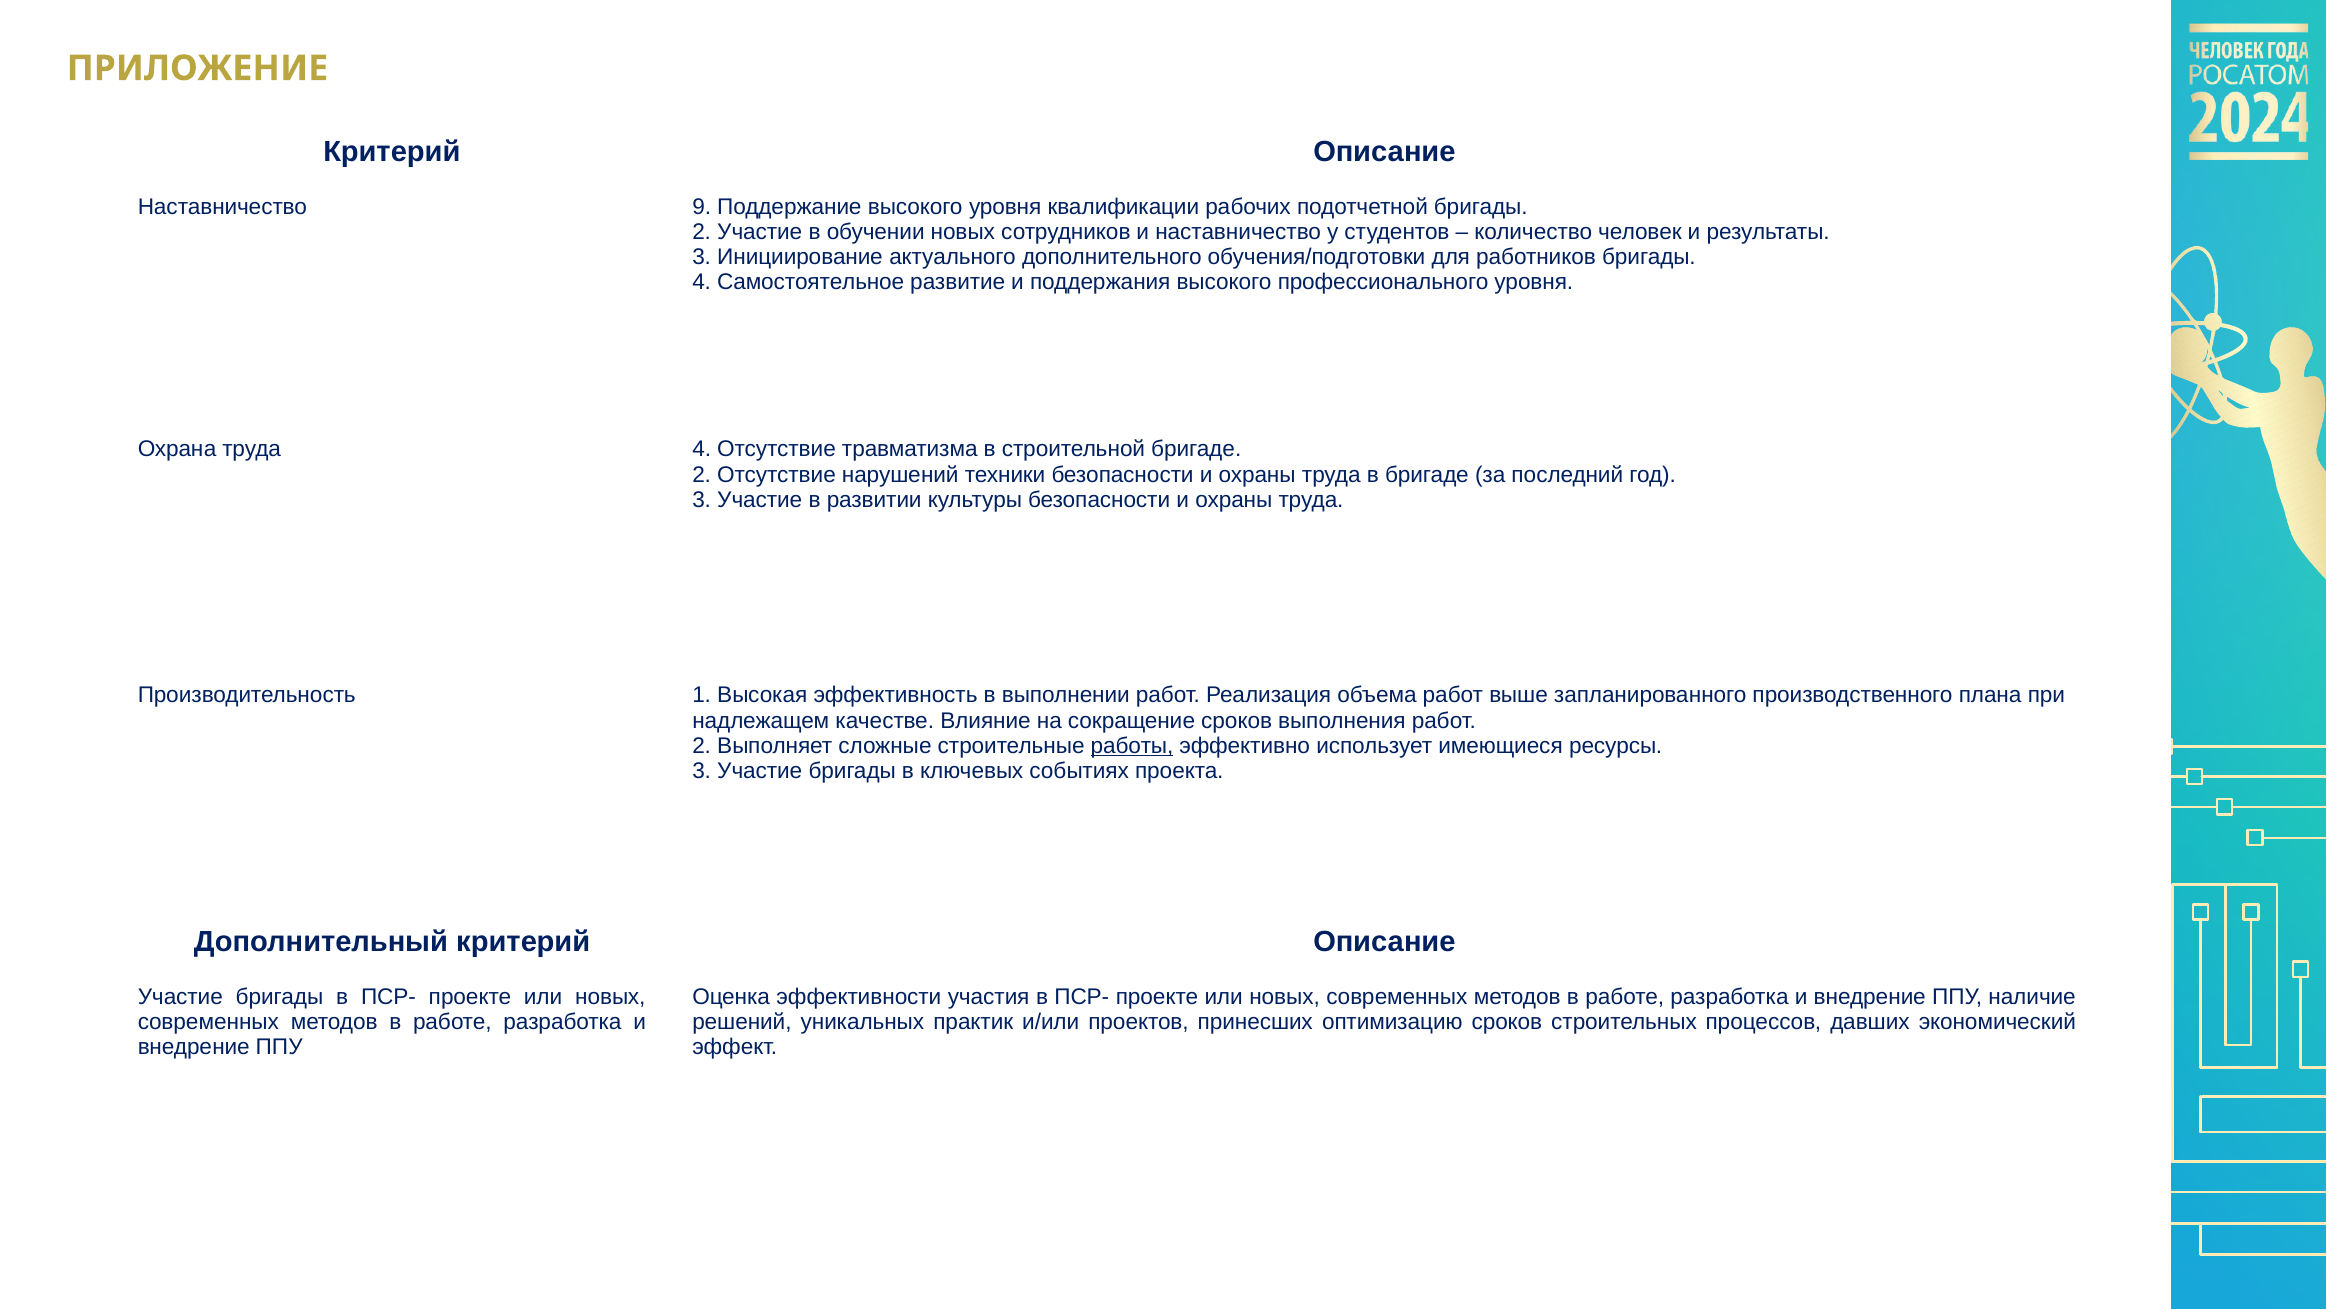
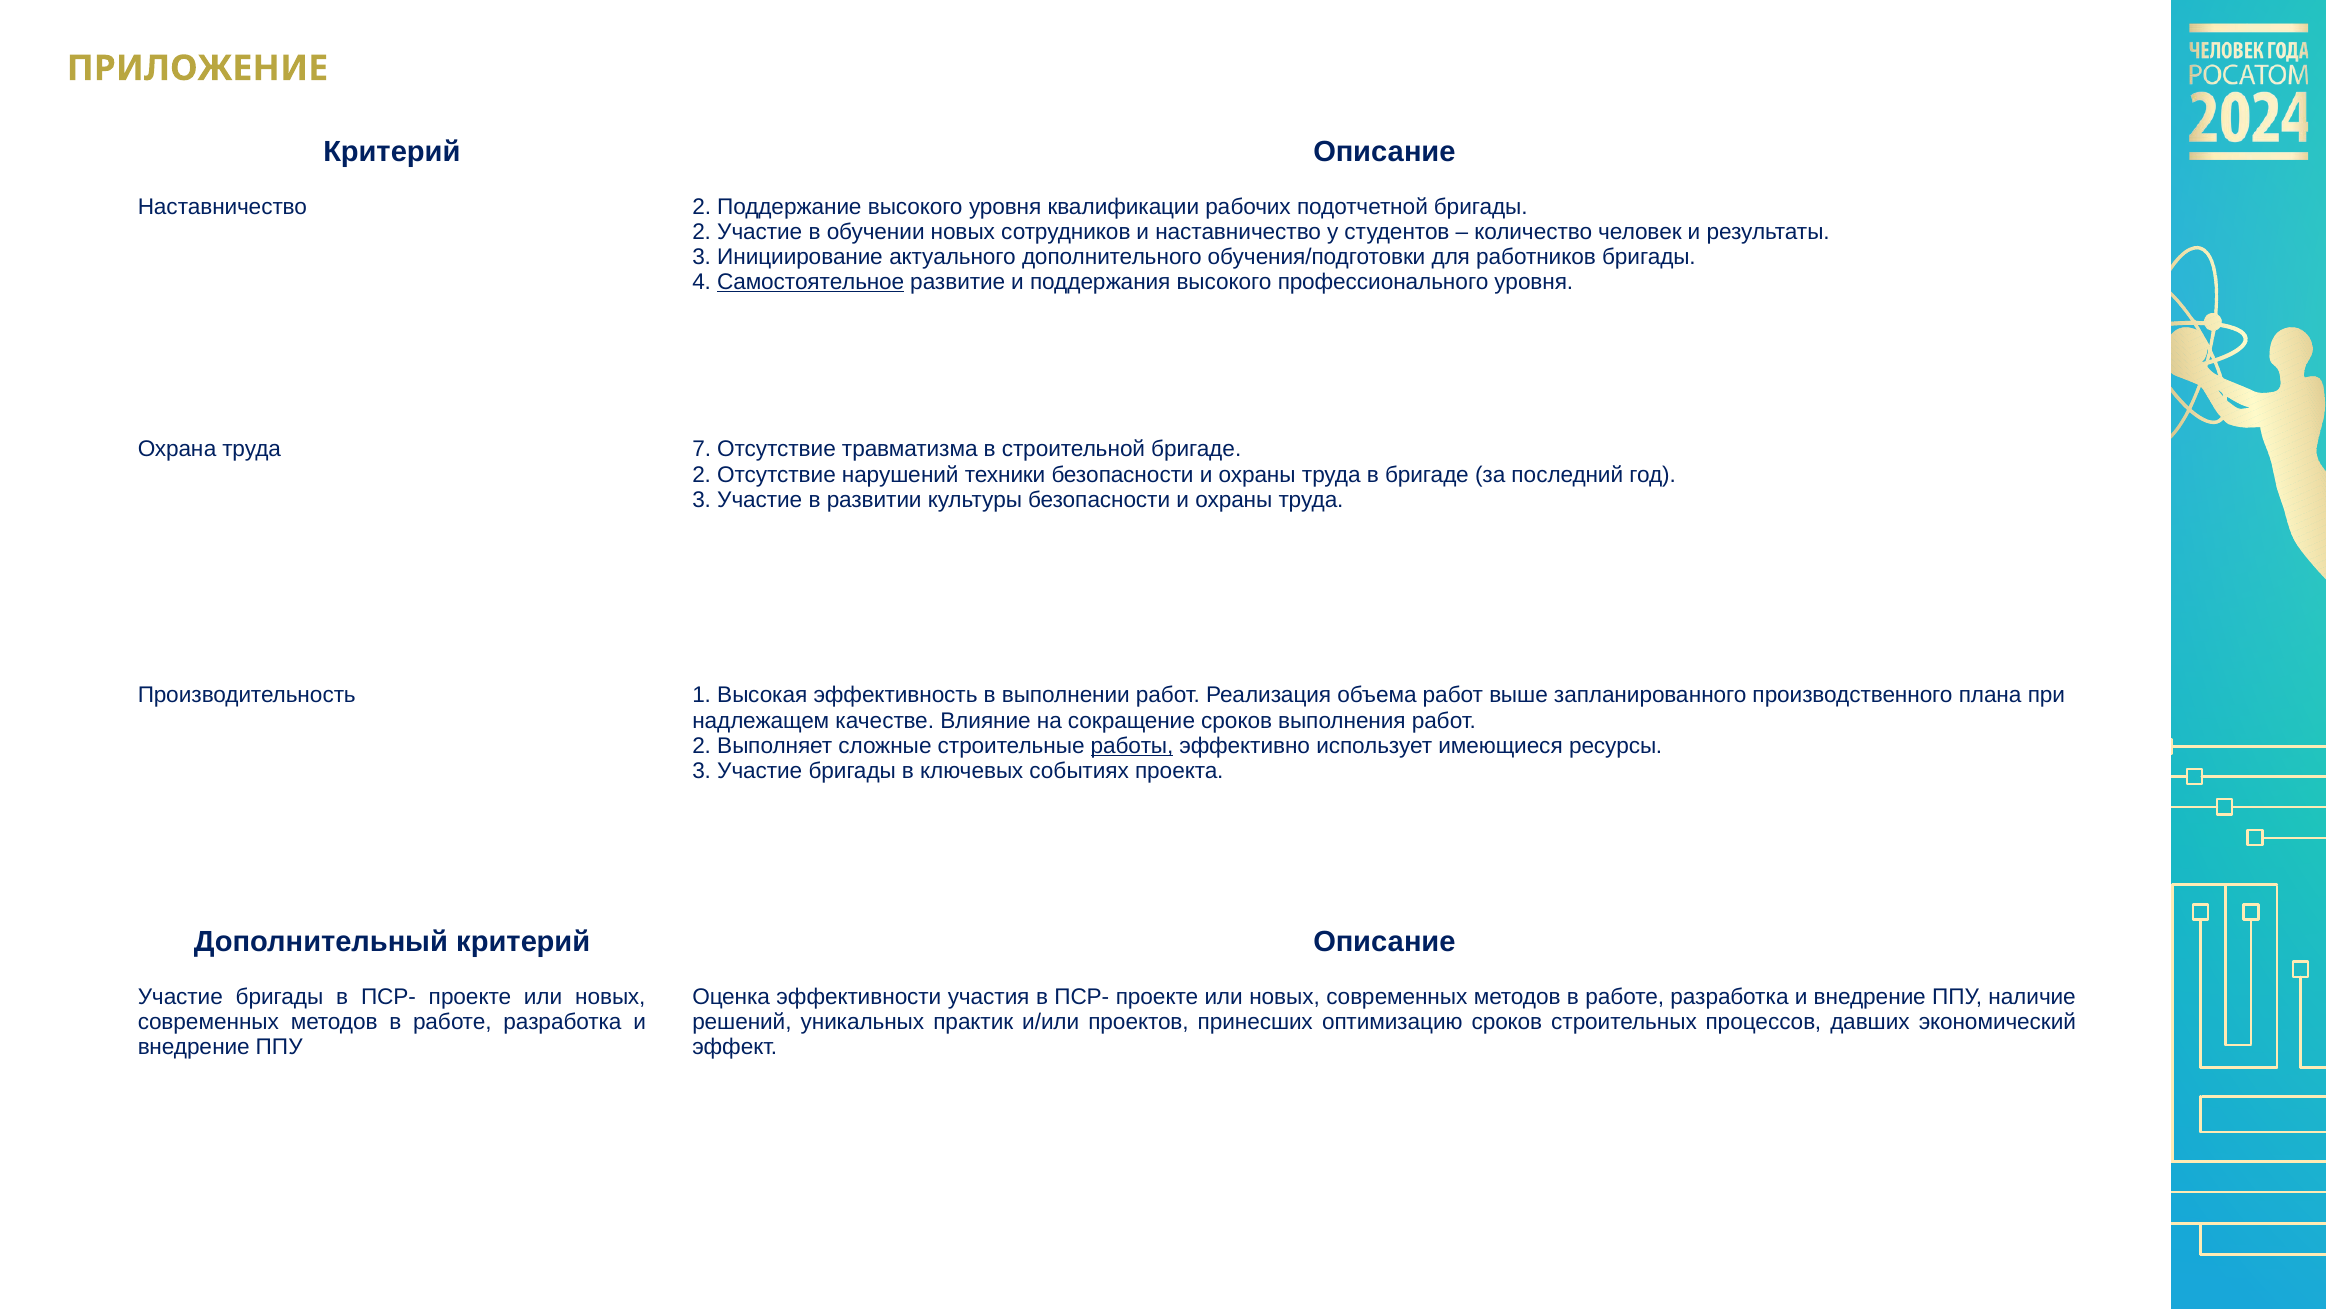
Наставничество 9: 9 -> 2
Самостоятельное underline: none -> present
труда 4: 4 -> 7
